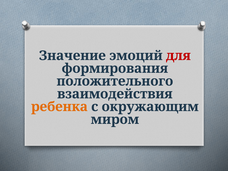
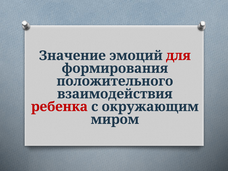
ребенка colour: orange -> red
